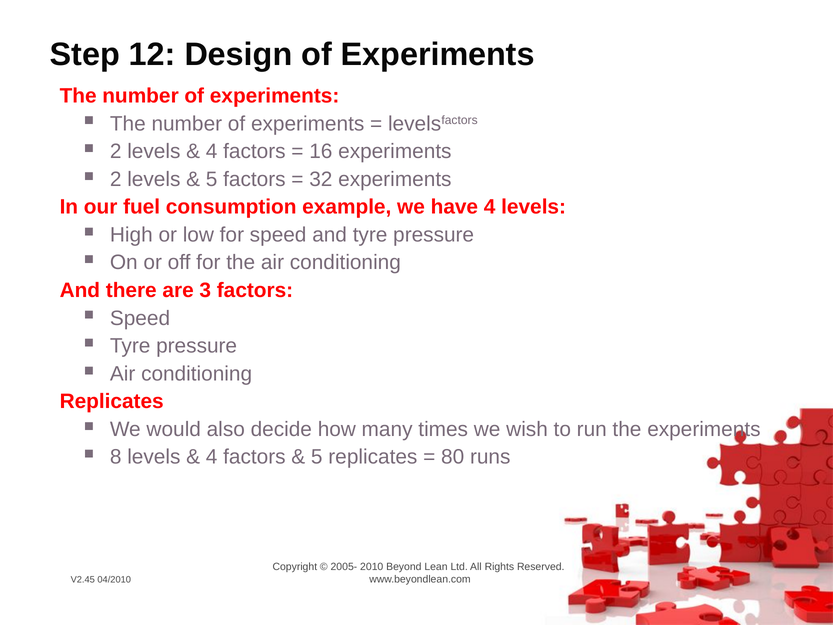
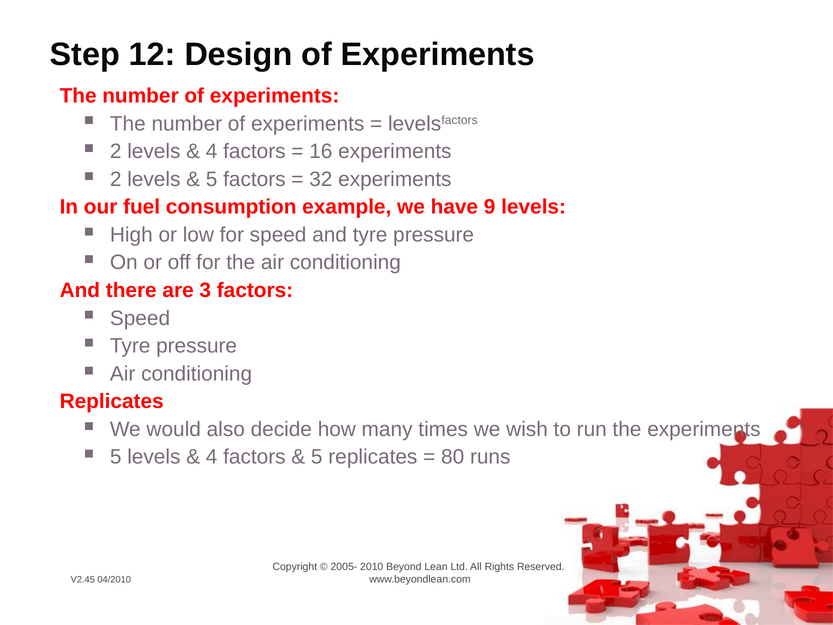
have 4: 4 -> 9
8 at (116, 457): 8 -> 5
